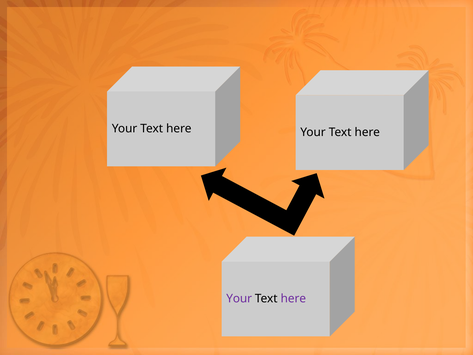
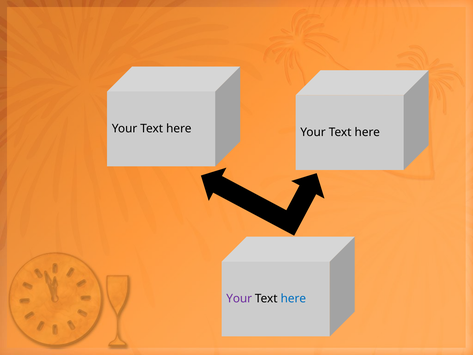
here at (293, 298) colour: purple -> blue
